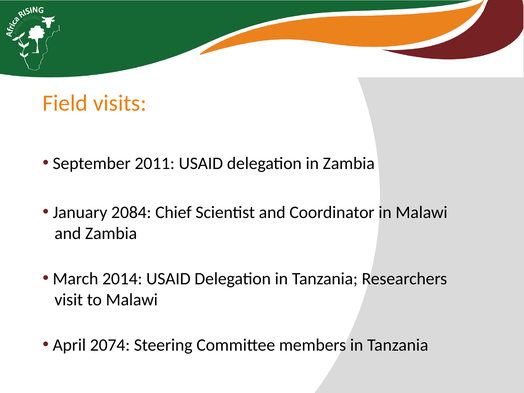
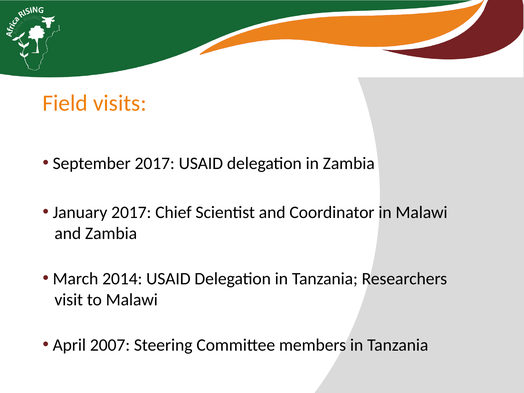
September 2011: 2011 -> 2017
January 2084: 2084 -> 2017
2074: 2074 -> 2007
